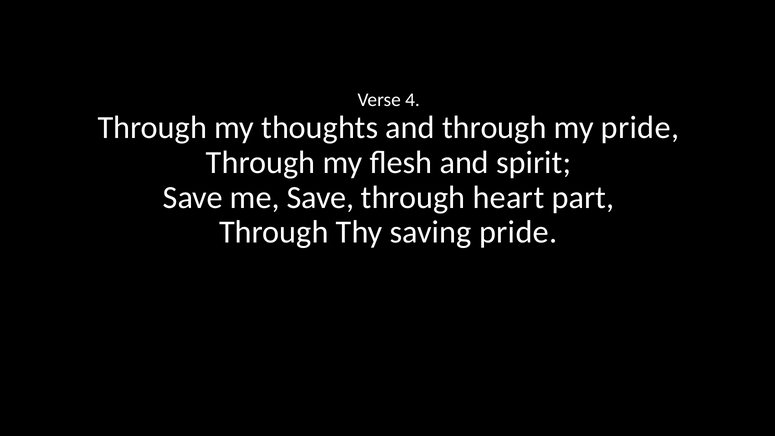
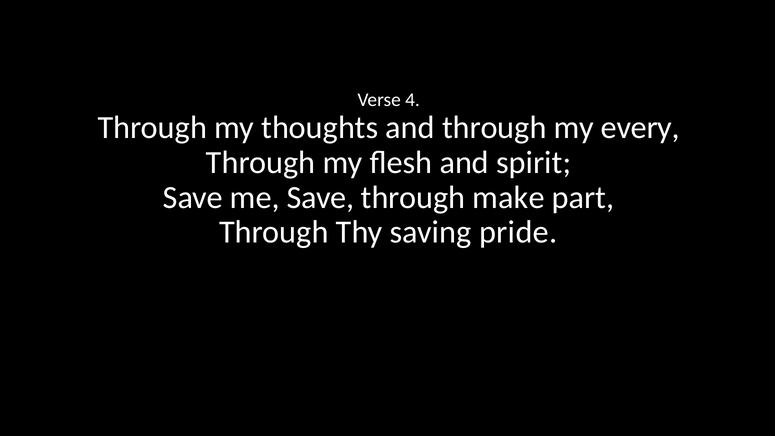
my pride: pride -> every
heart: heart -> make
